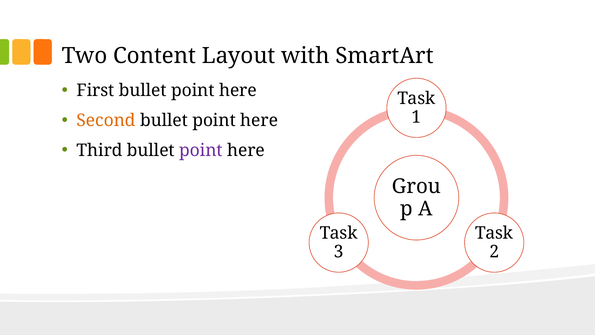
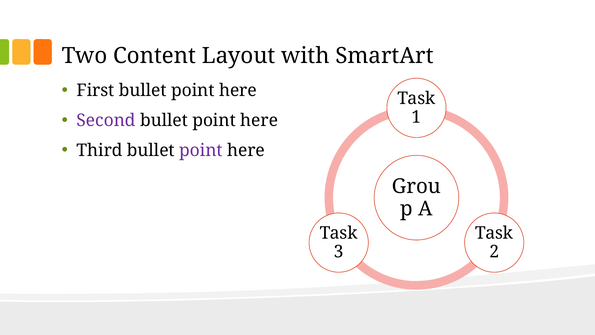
Second colour: orange -> purple
